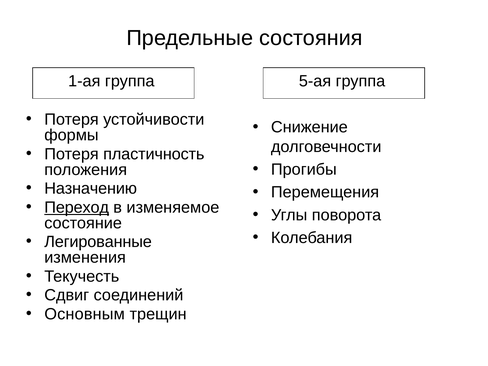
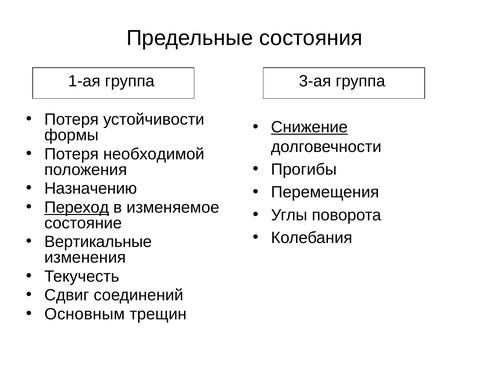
5-ая: 5-ая -> 3-ая
Снижение underline: none -> present
пластичность: пластичность -> необходимой
Легированные: Легированные -> Вертикальные
